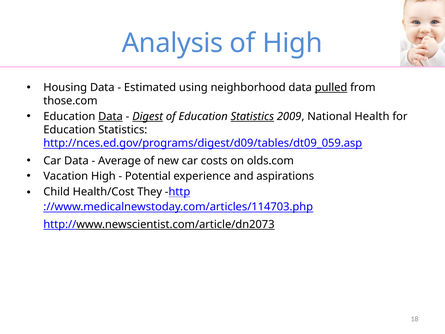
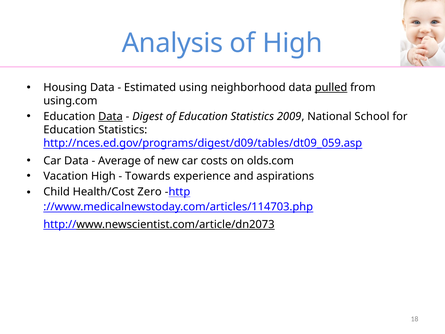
those.com: those.com -> using.com
Digest underline: present -> none
Statistics at (252, 116) underline: present -> none
Health: Health -> School
Potential: Potential -> Towards
They: They -> Zero
